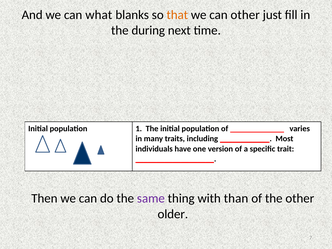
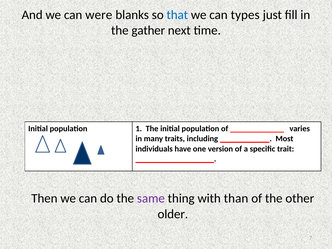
what: what -> were
that colour: orange -> blue
can other: other -> types
during: during -> gather
